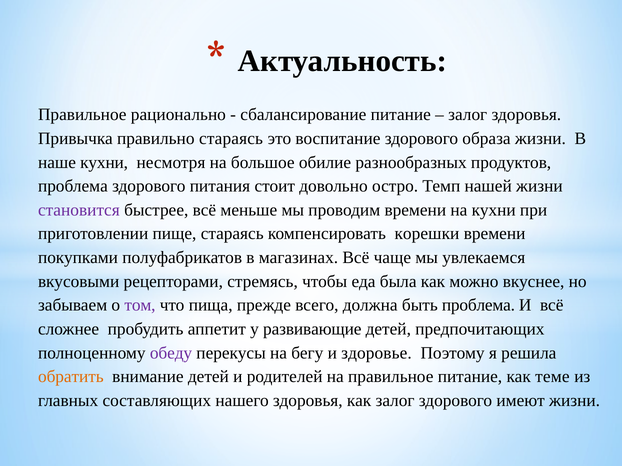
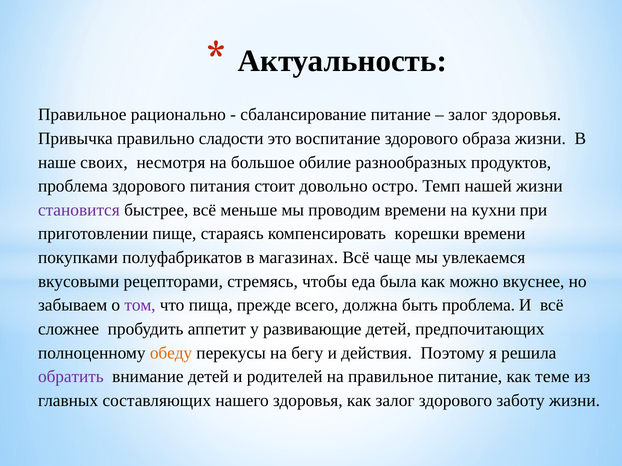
правильно стараясь: стараясь -> сладости
наше кухни: кухни -> своих
обеду colour: purple -> orange
здоровье: здоровье -> действия
обратить colour: orange -> purple
имеют: имеют -> заботу
